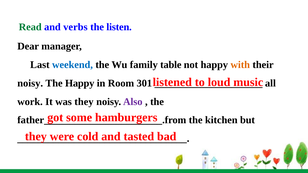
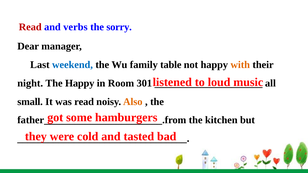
Read at (30, 27) colour: green -> red
listen: listen -> sorry
noisy at (30, 83): noisy -> night
work: work -> small
was they: they -> read
Also colour: purple -> orange
